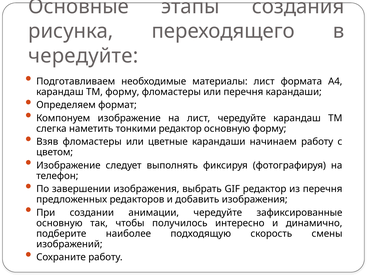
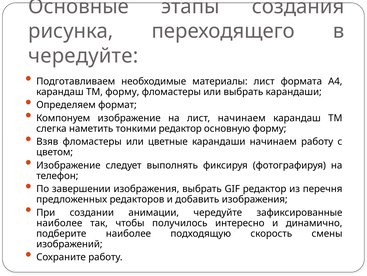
или перечня: перечня -> выбрать
лист чередуйте: чередуйте -> начинаем
основную at (59, 222): основную -> наиболее
